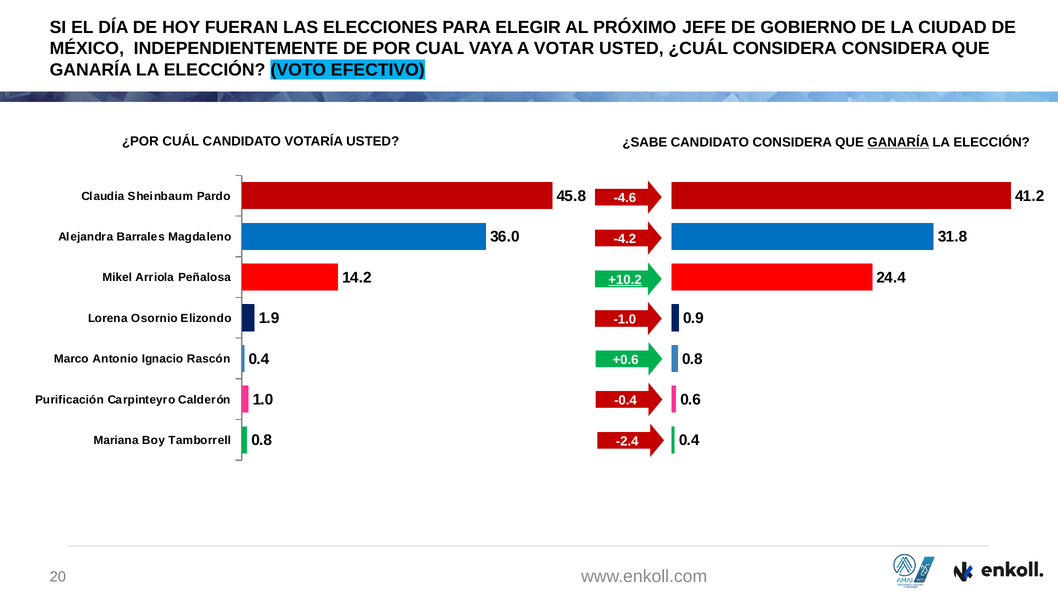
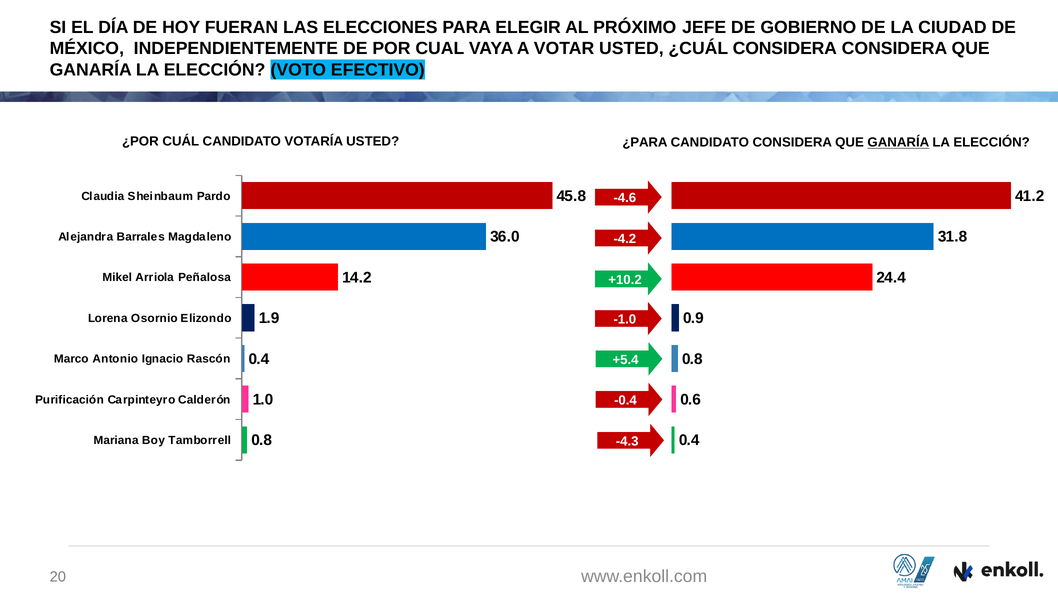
¿SABE: ¿SABE -> ¿PARA
+10.2 underline: present -> none
+0.6: +0.6 -> +5.4
-2.4: -2.4 -> -4.3
